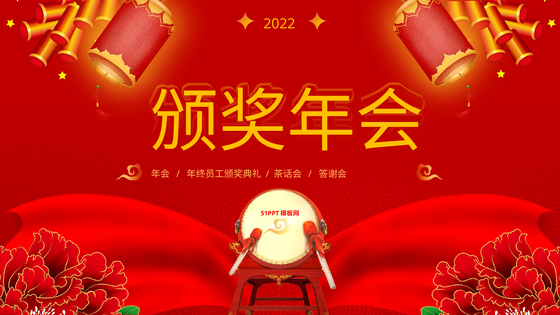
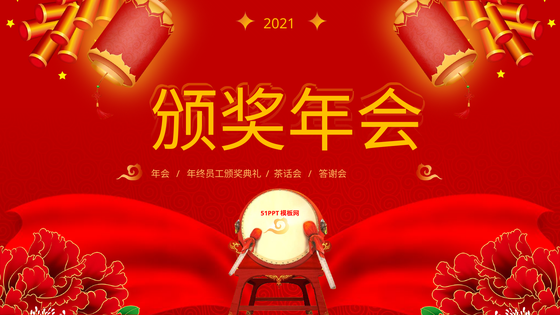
2022: 2022 -> 2021
